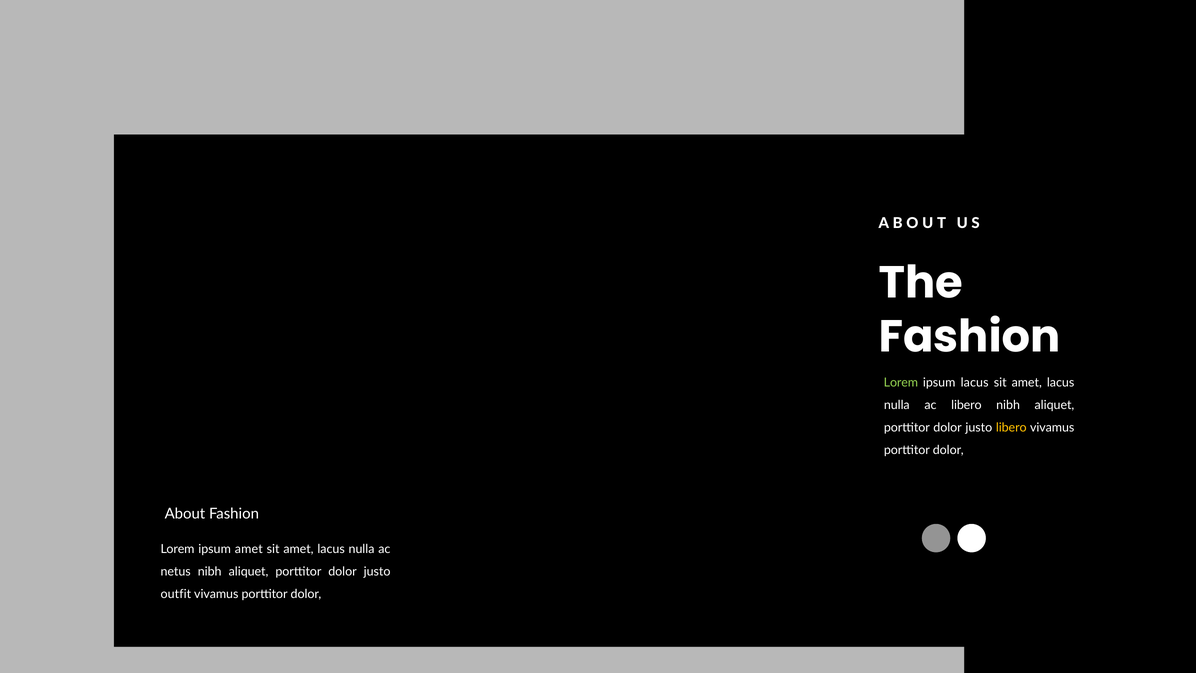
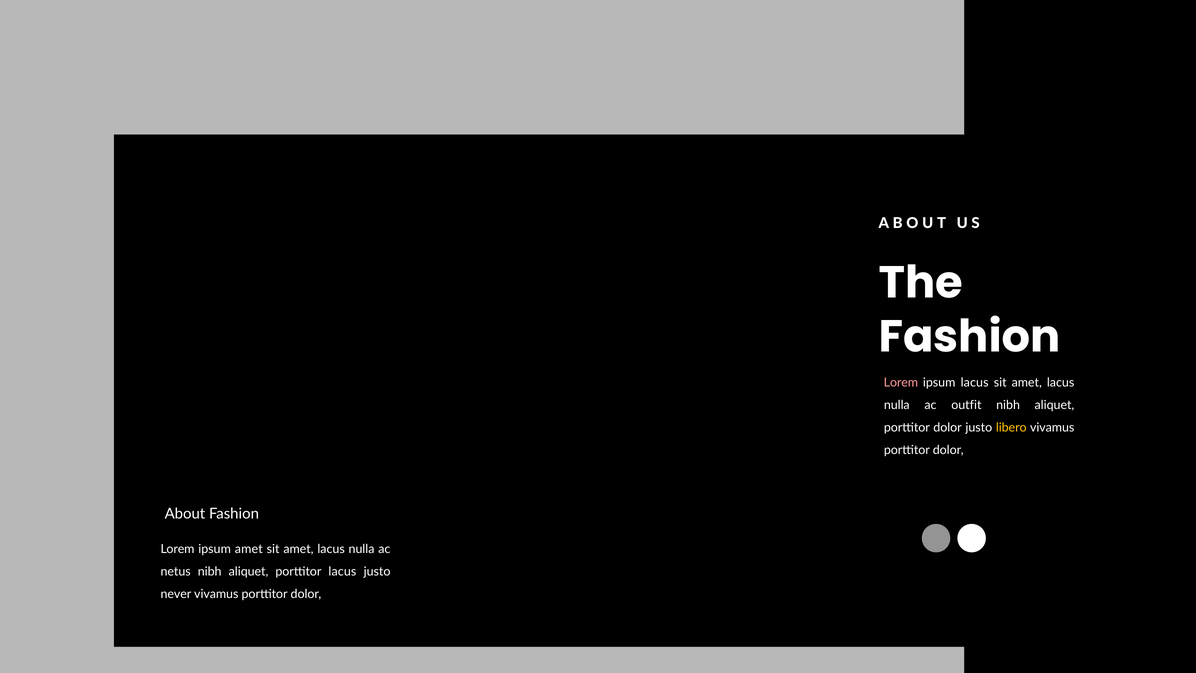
Lorem at (901, 383) colour: light green -> pink
ac libero: libero -> outfit
dolor at (342, 571): dolor -> lacus
outfit: outfit -> never
